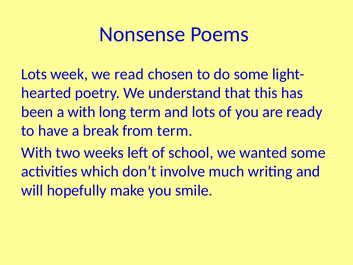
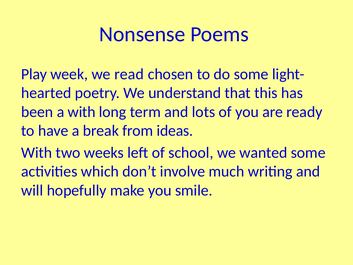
Lots at (34, 74): Lots -> Play
from term: term -> ideas
